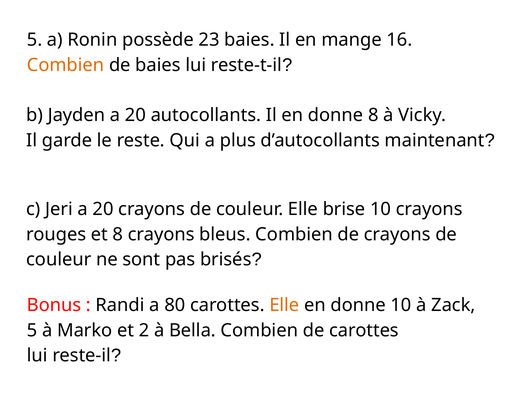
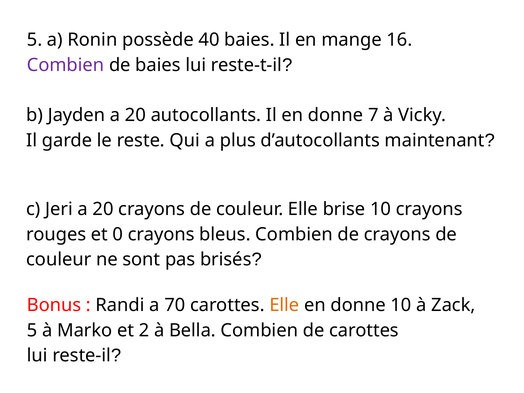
23: 23 -> 40
Combien at (66, 65) colour: orange -> purple
donne 8: 8 -> 7
et 8: 8 -> 0
80: 80 -> 70
